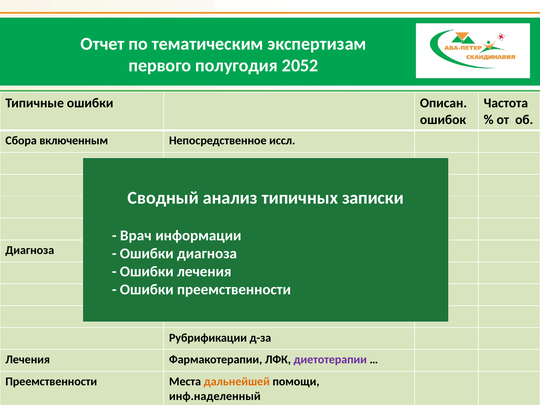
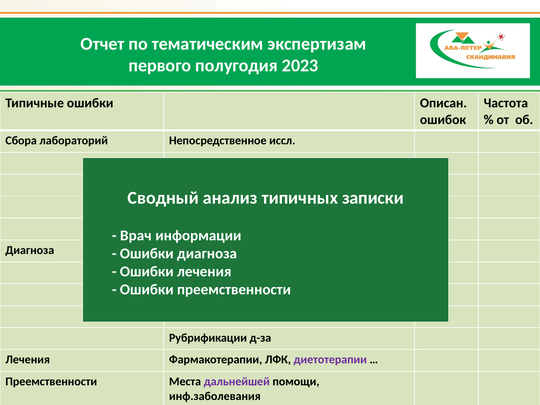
2052: 2052 -> 2023
включенным: включенным -> лабораторий
дальнейшей colour: orange -> purple
инф.наделенный: инф.наделенный -> инф.заболевания
